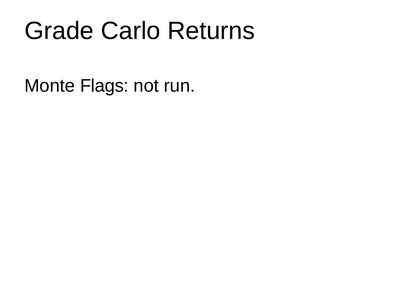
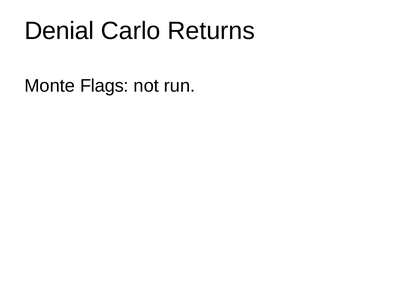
Grade: Grade -> Denial
